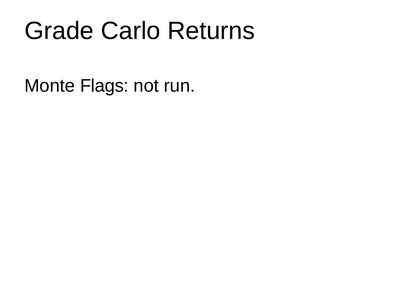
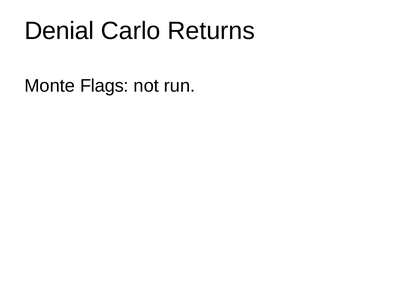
Grade: Grade -> Denial
